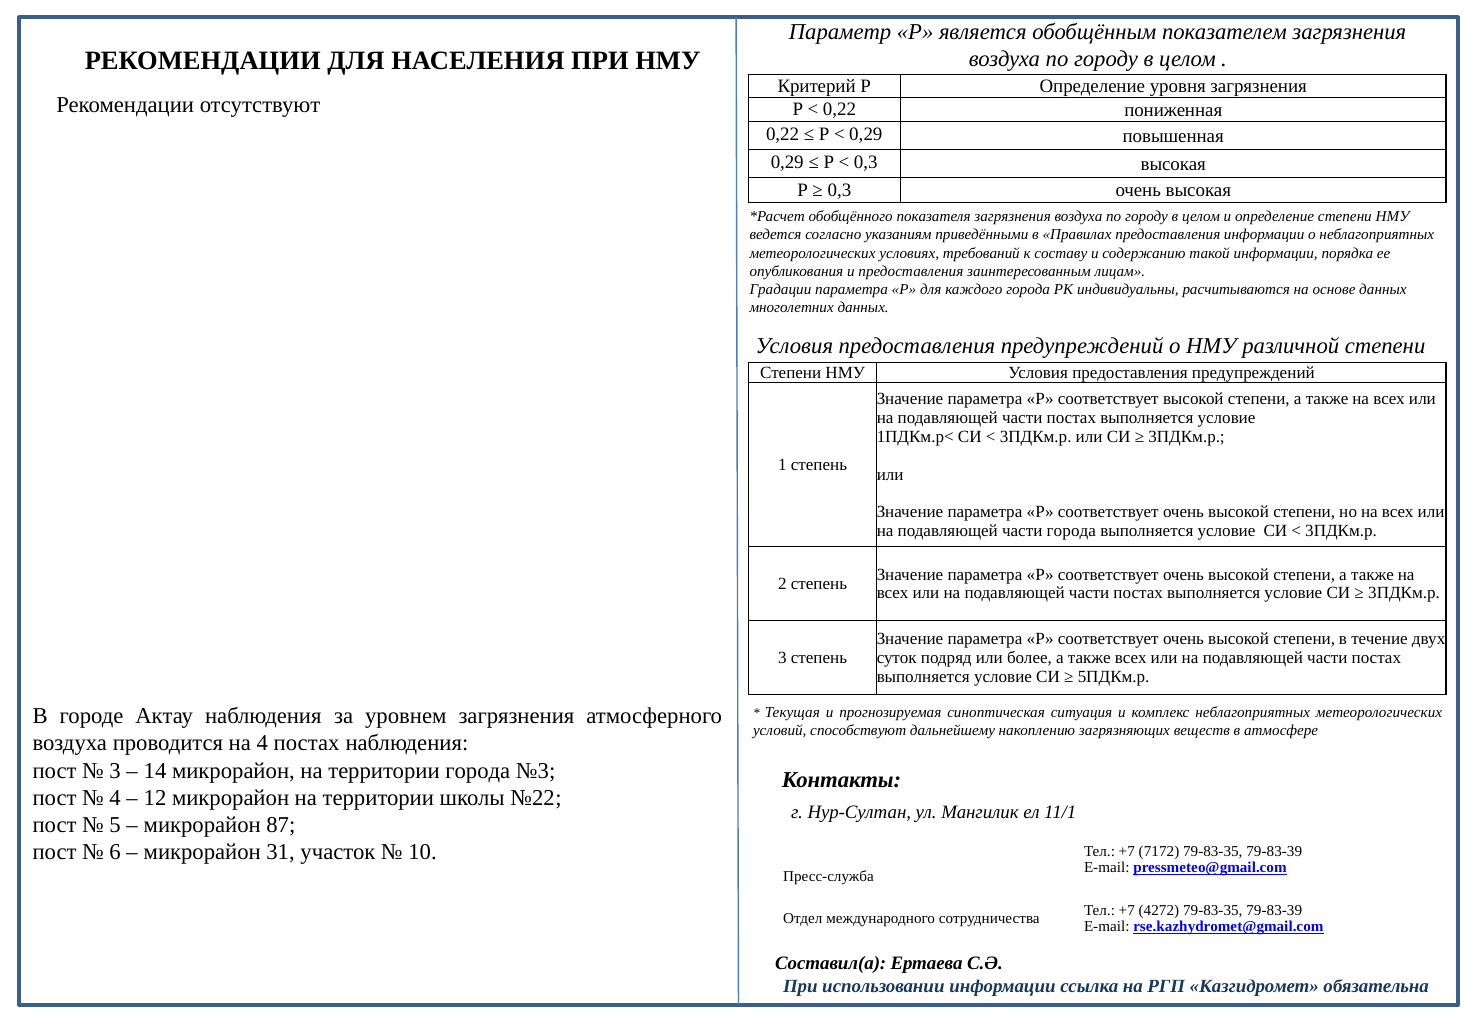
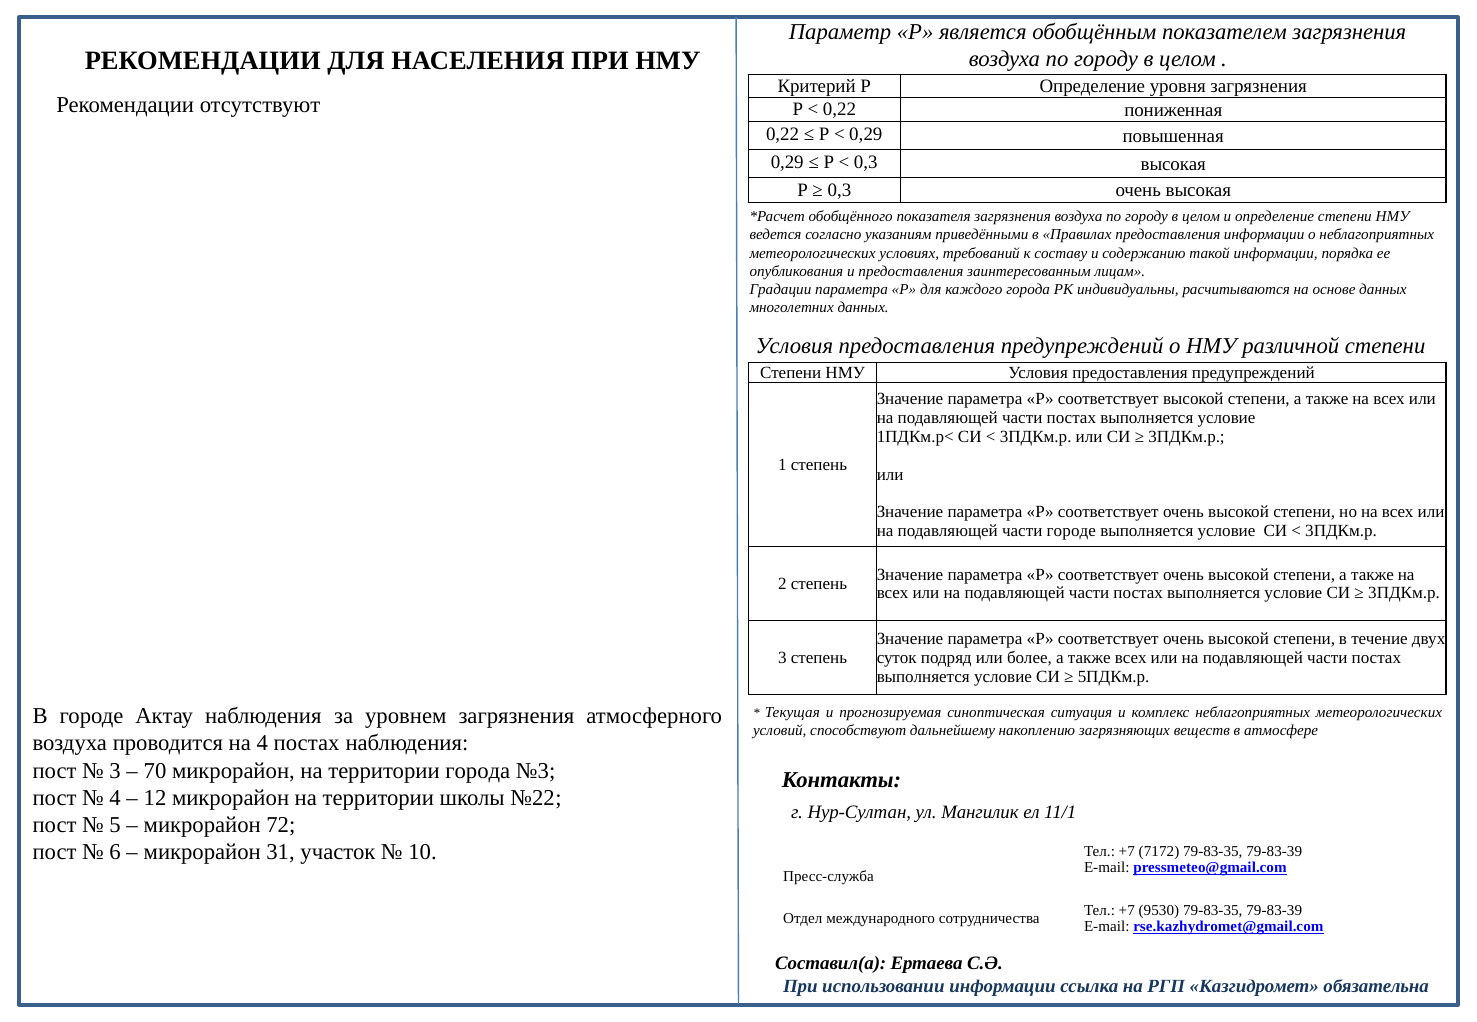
части города: города -> городе
14: 14 -> 70
87: 87 -> 72
4272: 4272 -> 9530
